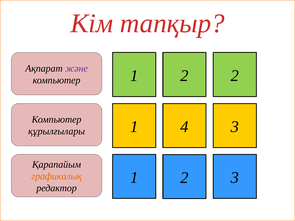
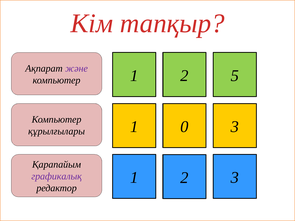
2 2: 2 -> 5
4: 4 -> 0
графикалық colour: orange -> purple
